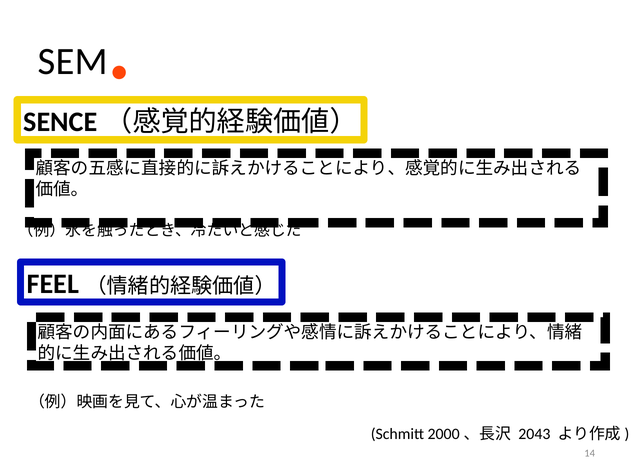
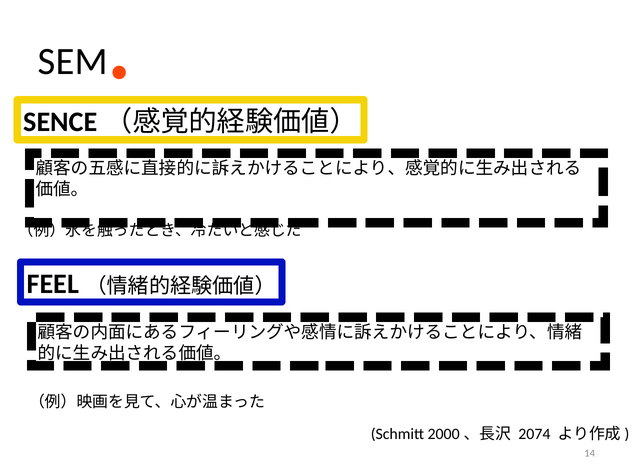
2043: 2043 -> 2074
